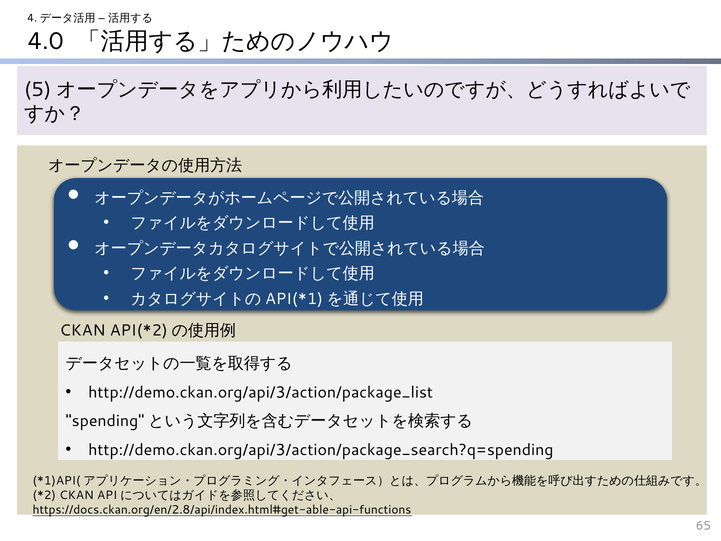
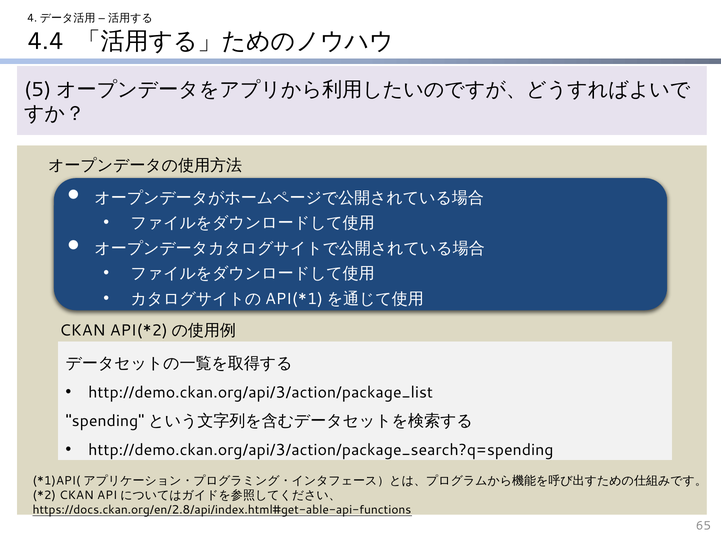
4.0: 4.0 -> 4.4
